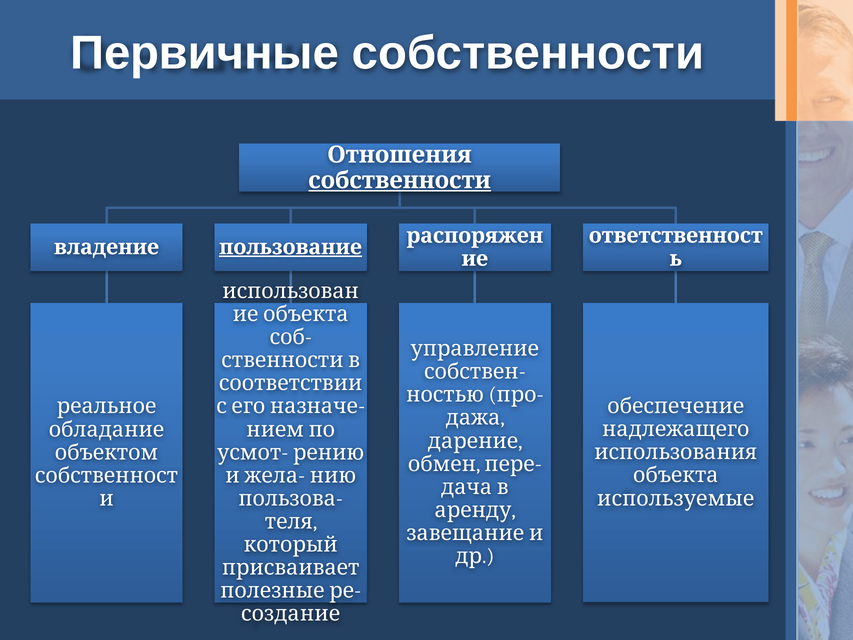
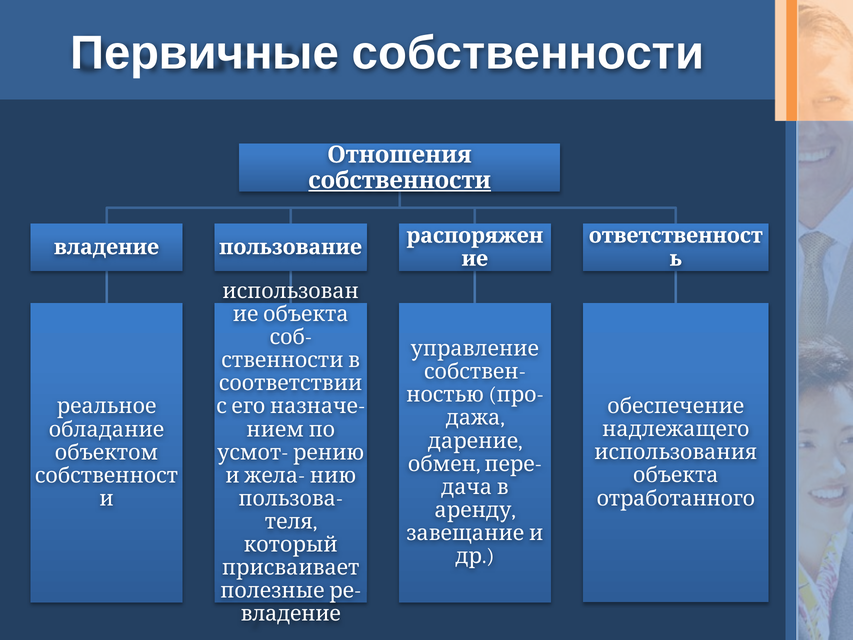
пользование underline: present -> none
используемые: используемые -> отработанного
создание at (291, 614): создание -> владение
